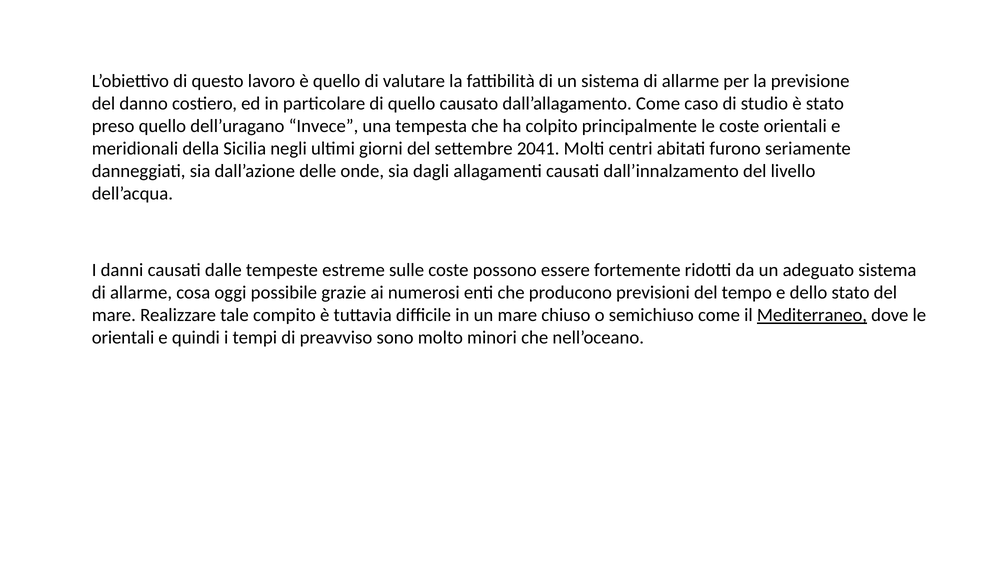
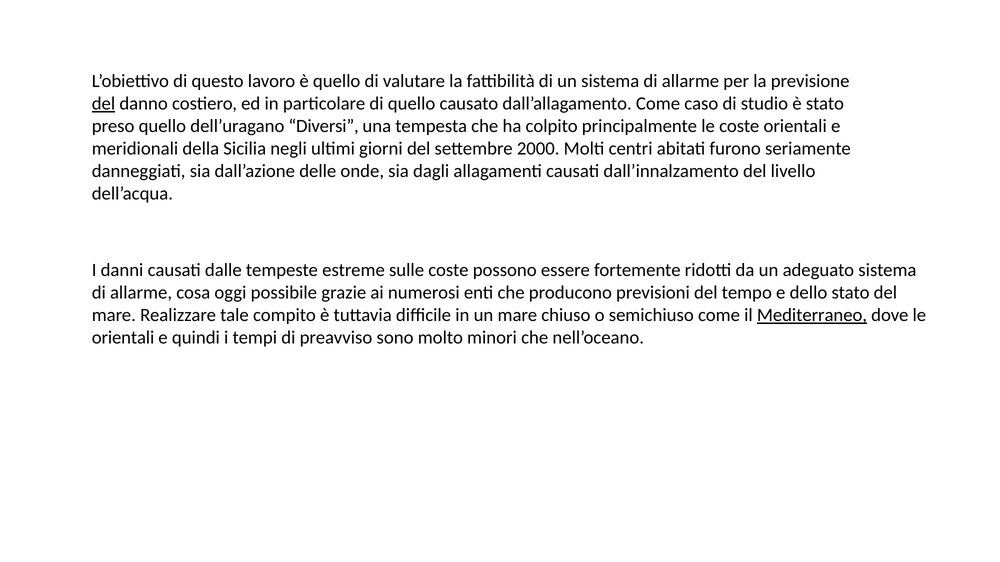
del at (103, 104) underline: none -> present
Invece: Invece -> Diversi
2041: 2041 -> 2000
